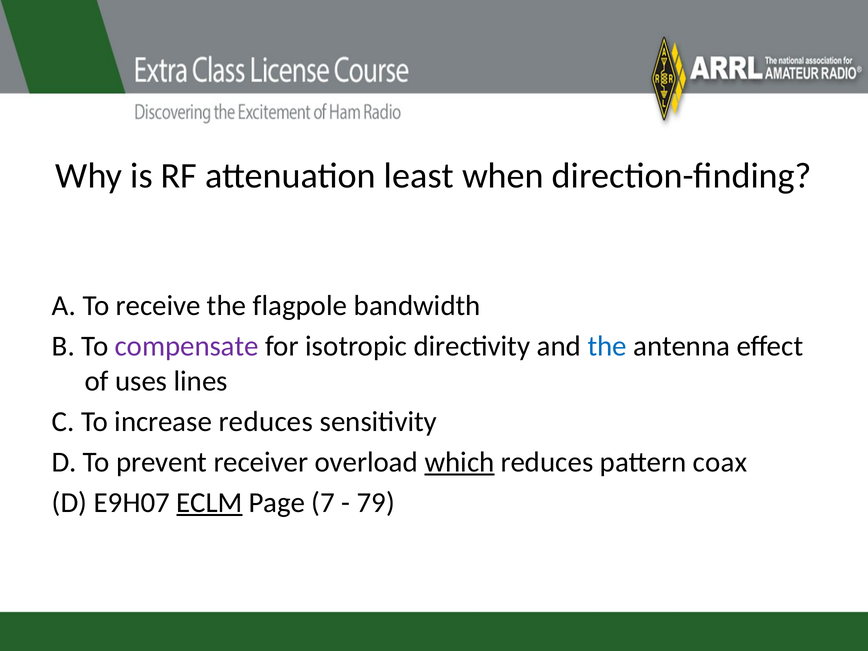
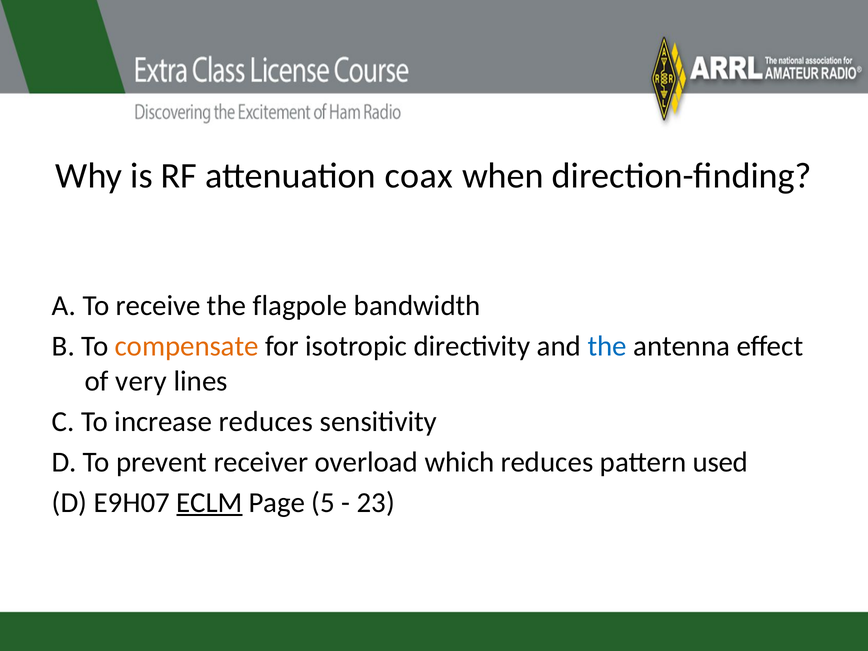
least: least -> coax
compensate colour: purple -> orange
uses: uses -> very
which underline: present -> none
coax: coax -> used
7: 7 -> 5
79: 79 -> 23
